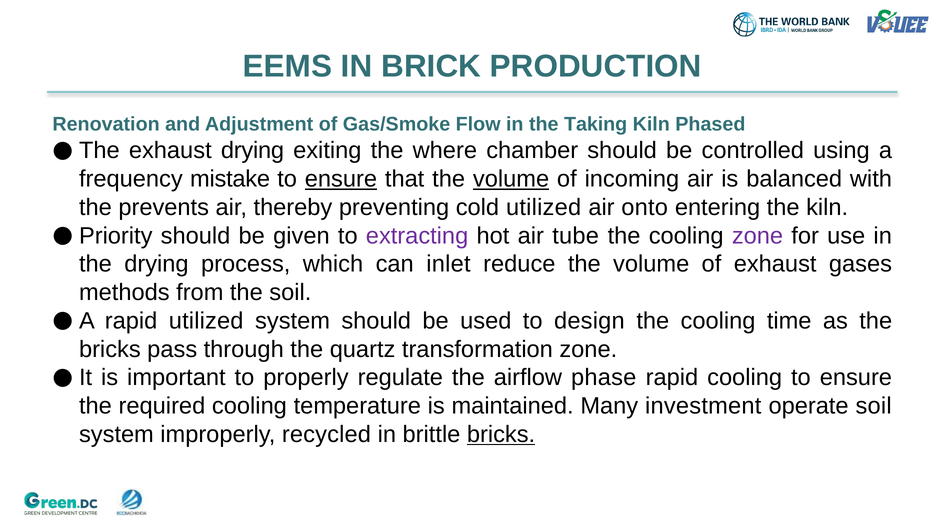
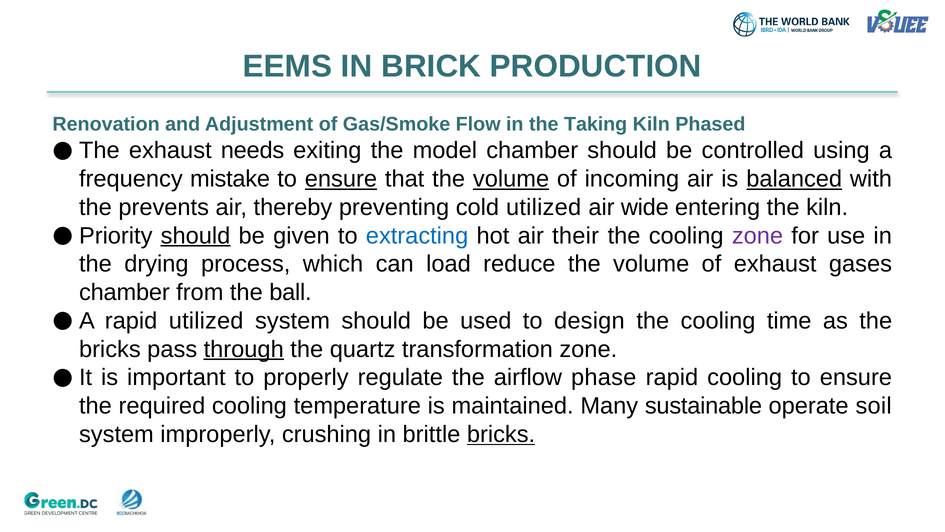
exhaust drying: drying -> needs
where: where -> model
balanced underline: none -> present
onto: onto -> wide
should at (196, 236) underline: none -> present
extracting colour: purple -> blue
tube: tube -> their
inlet: inlet -> load
methods at (124, 292): methods -> chamber
the soil: soil -> ball
through underline: none -> present
investment: investment -> sustainable
recycled: recycled -> crushing
